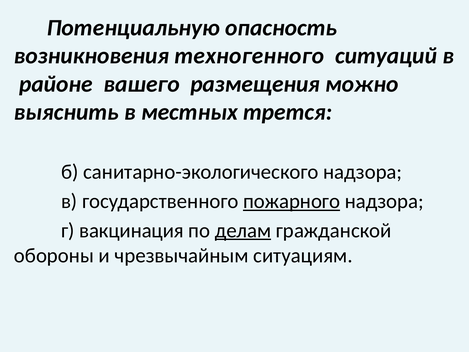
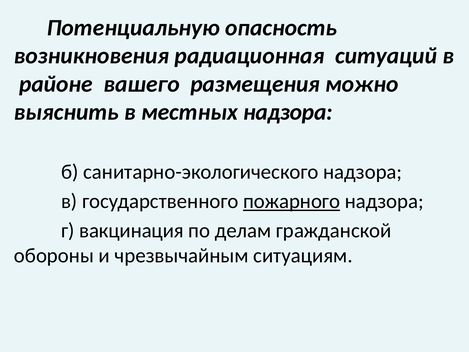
техногенного: техногенного -> радиационная
местных трется: трется -> надзора
делам underline: present -> none
